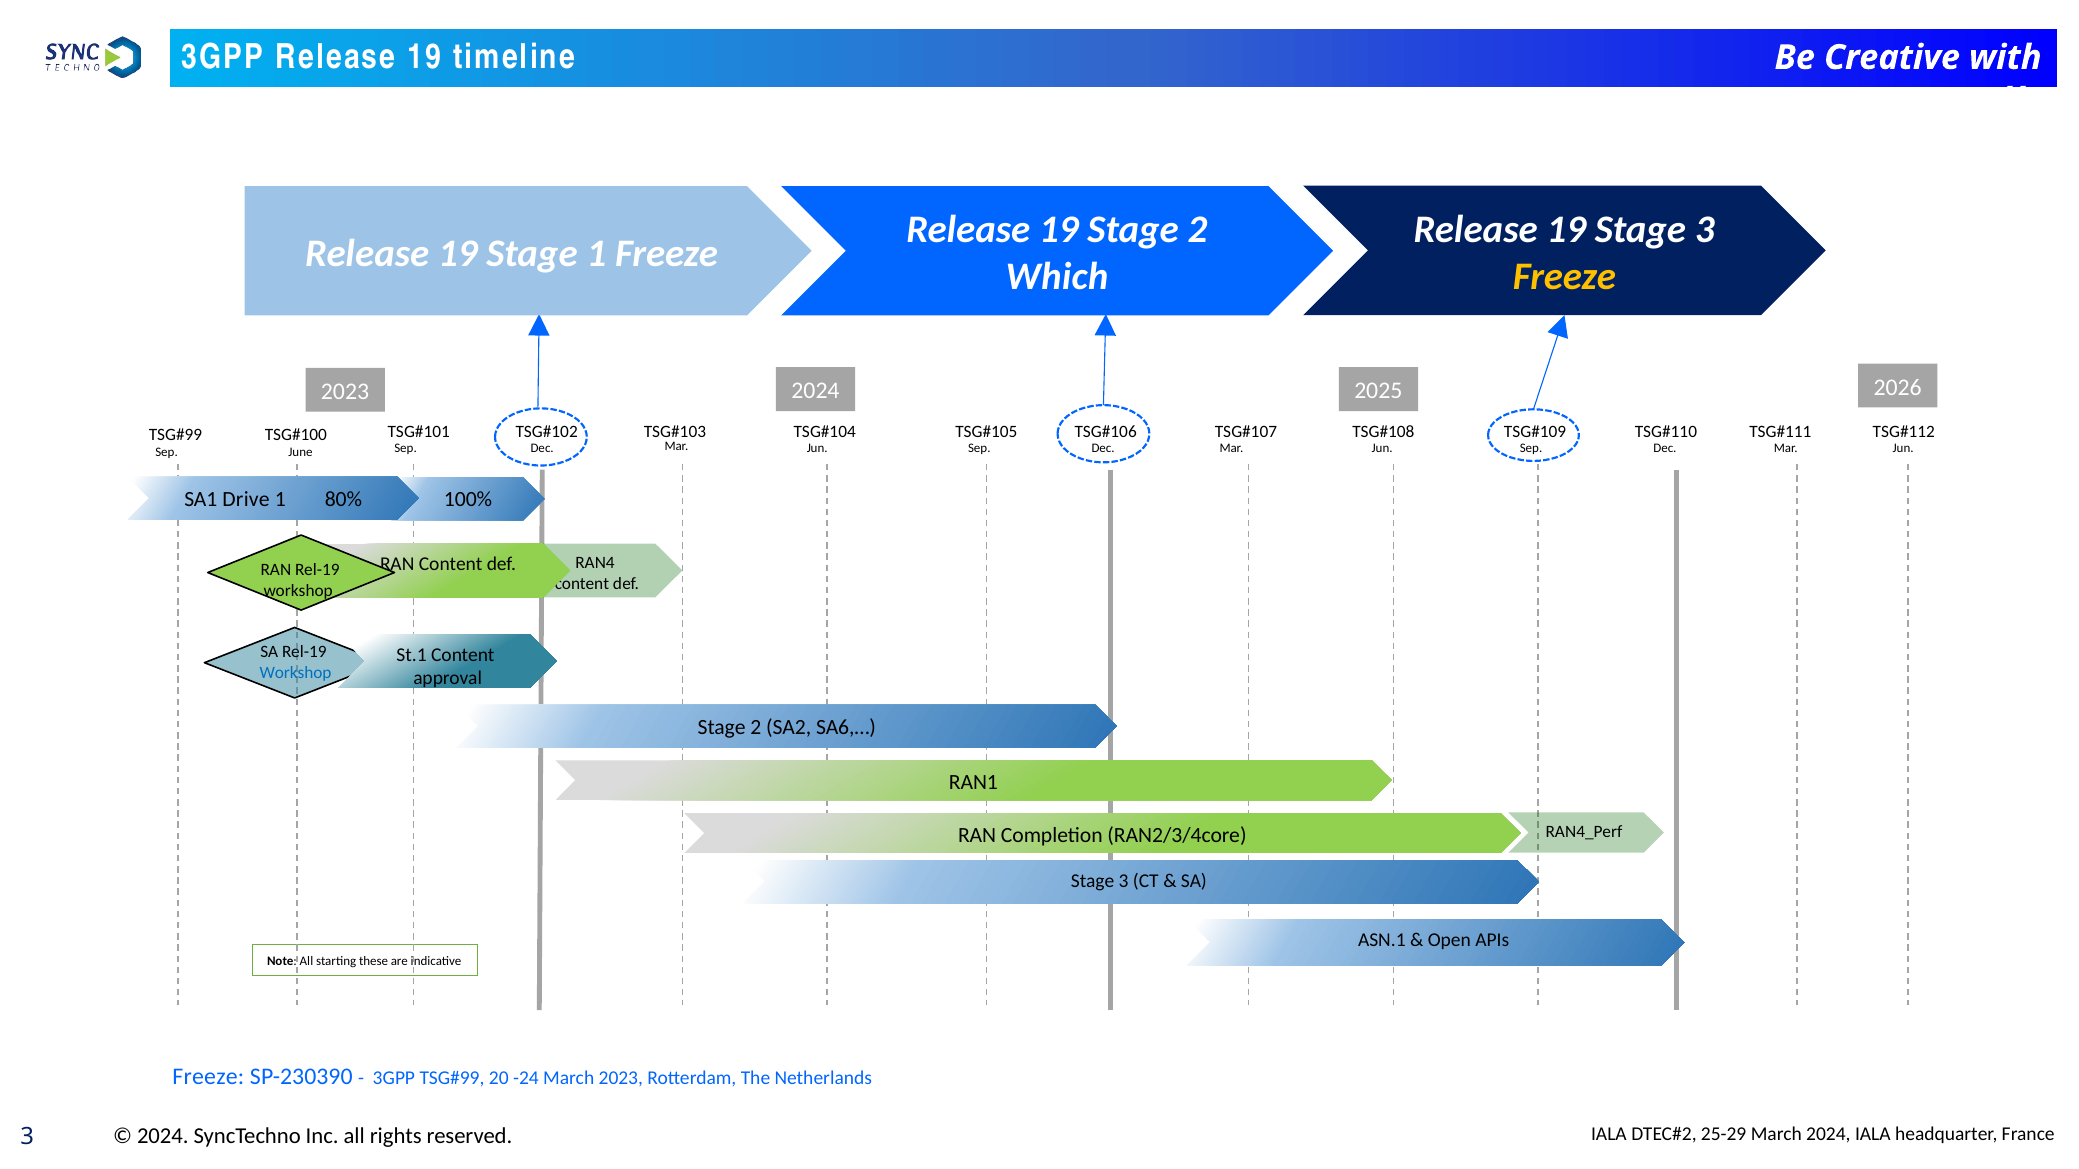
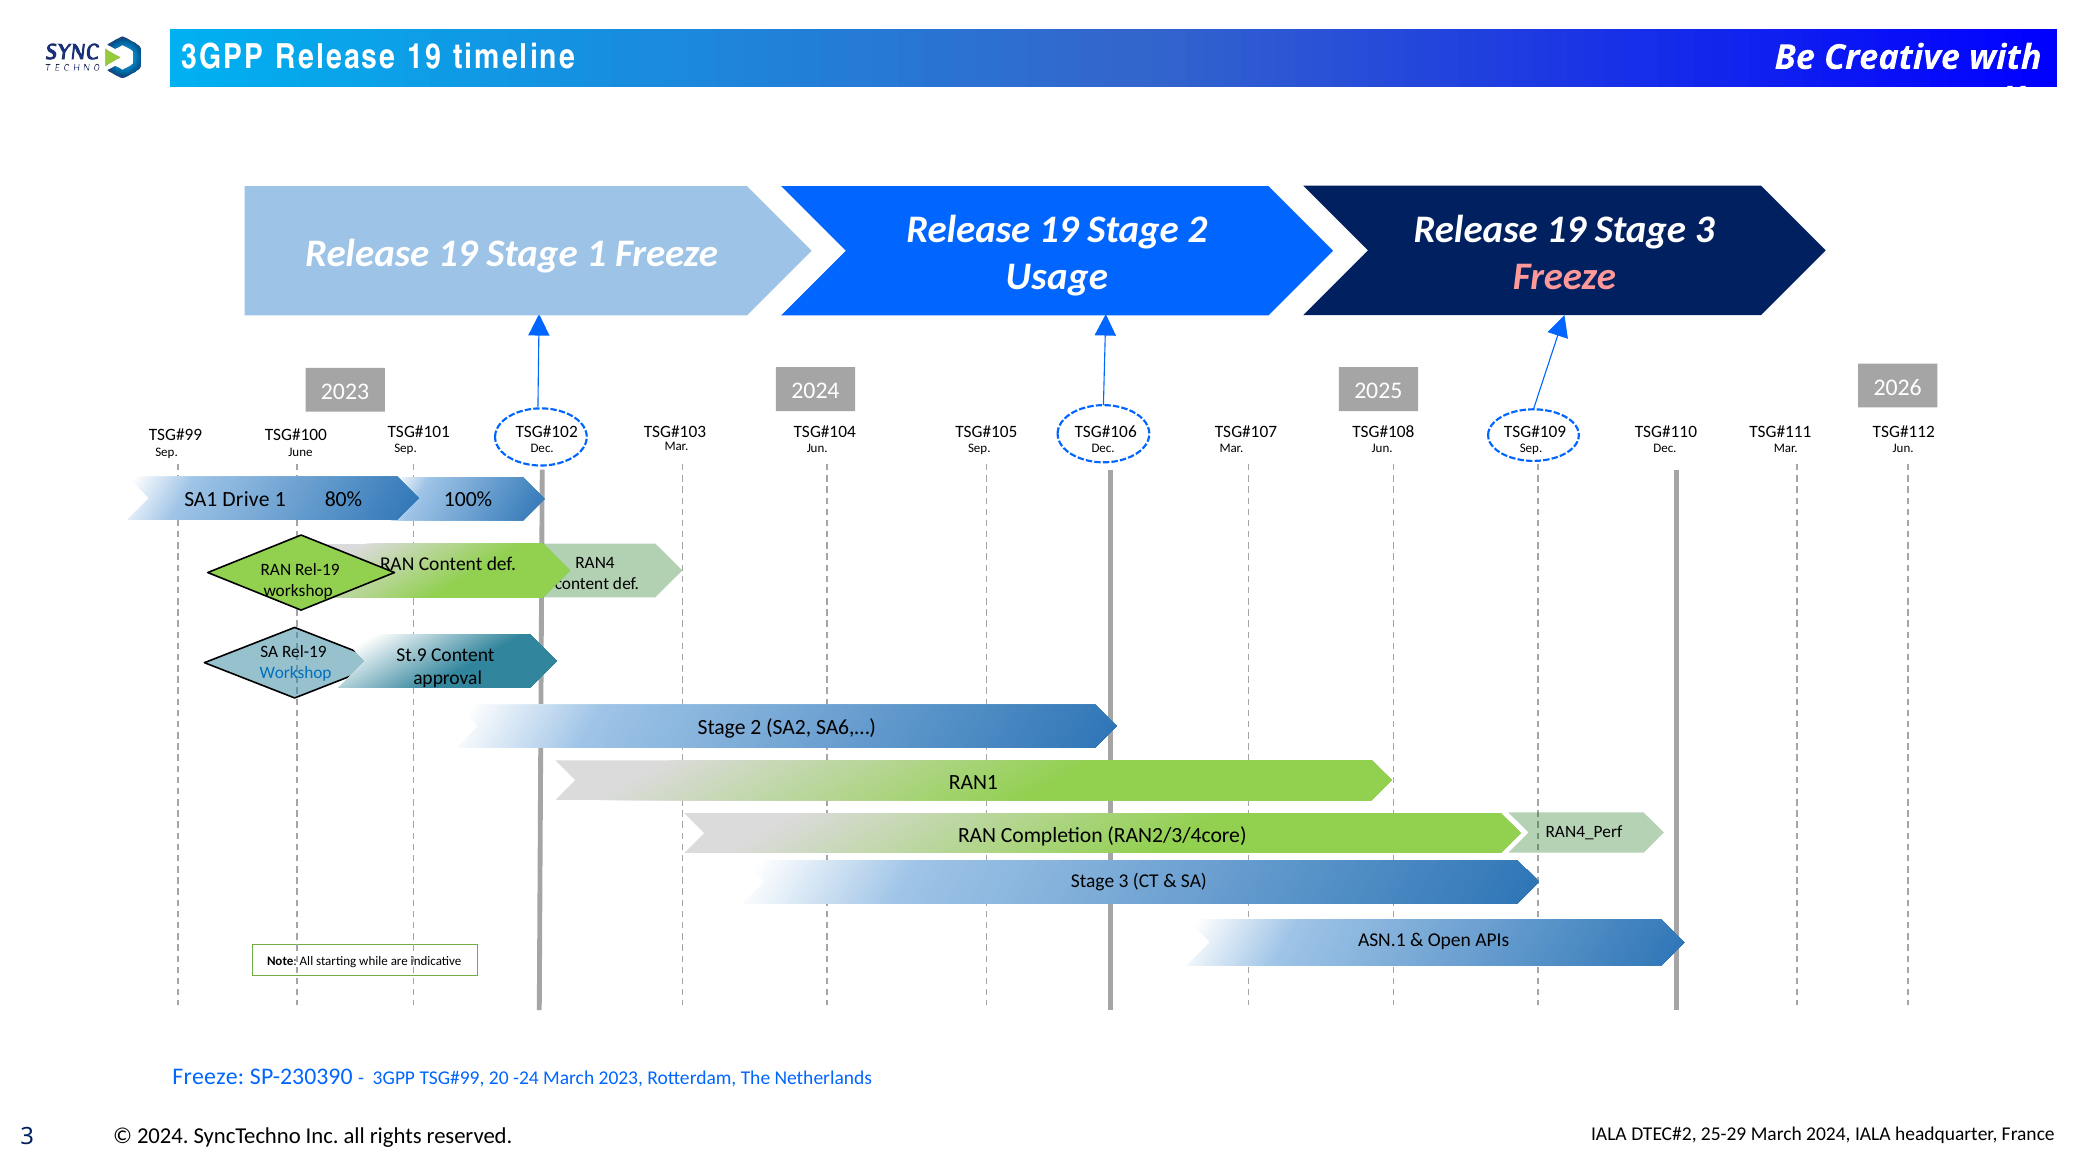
Freeze at (1564, 277) colour: yellow -> pink
Which: Which -> Usage
St.1: St.1 -> St.9
these: these -> while
